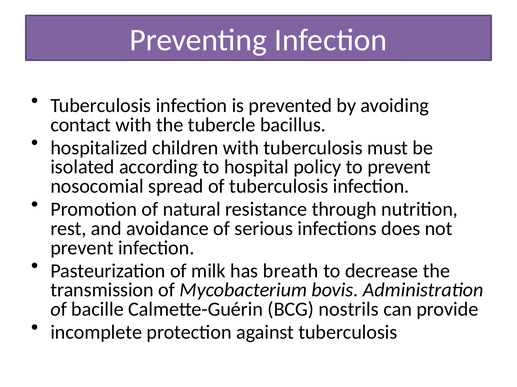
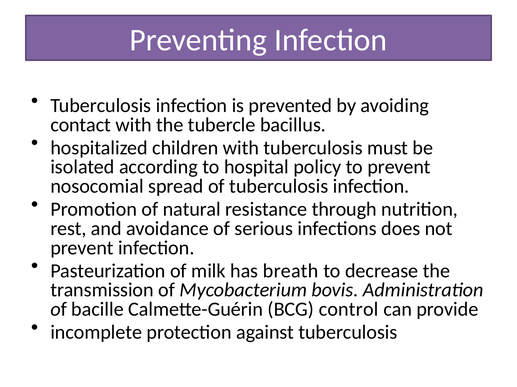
nostrils: nostrils -> control
